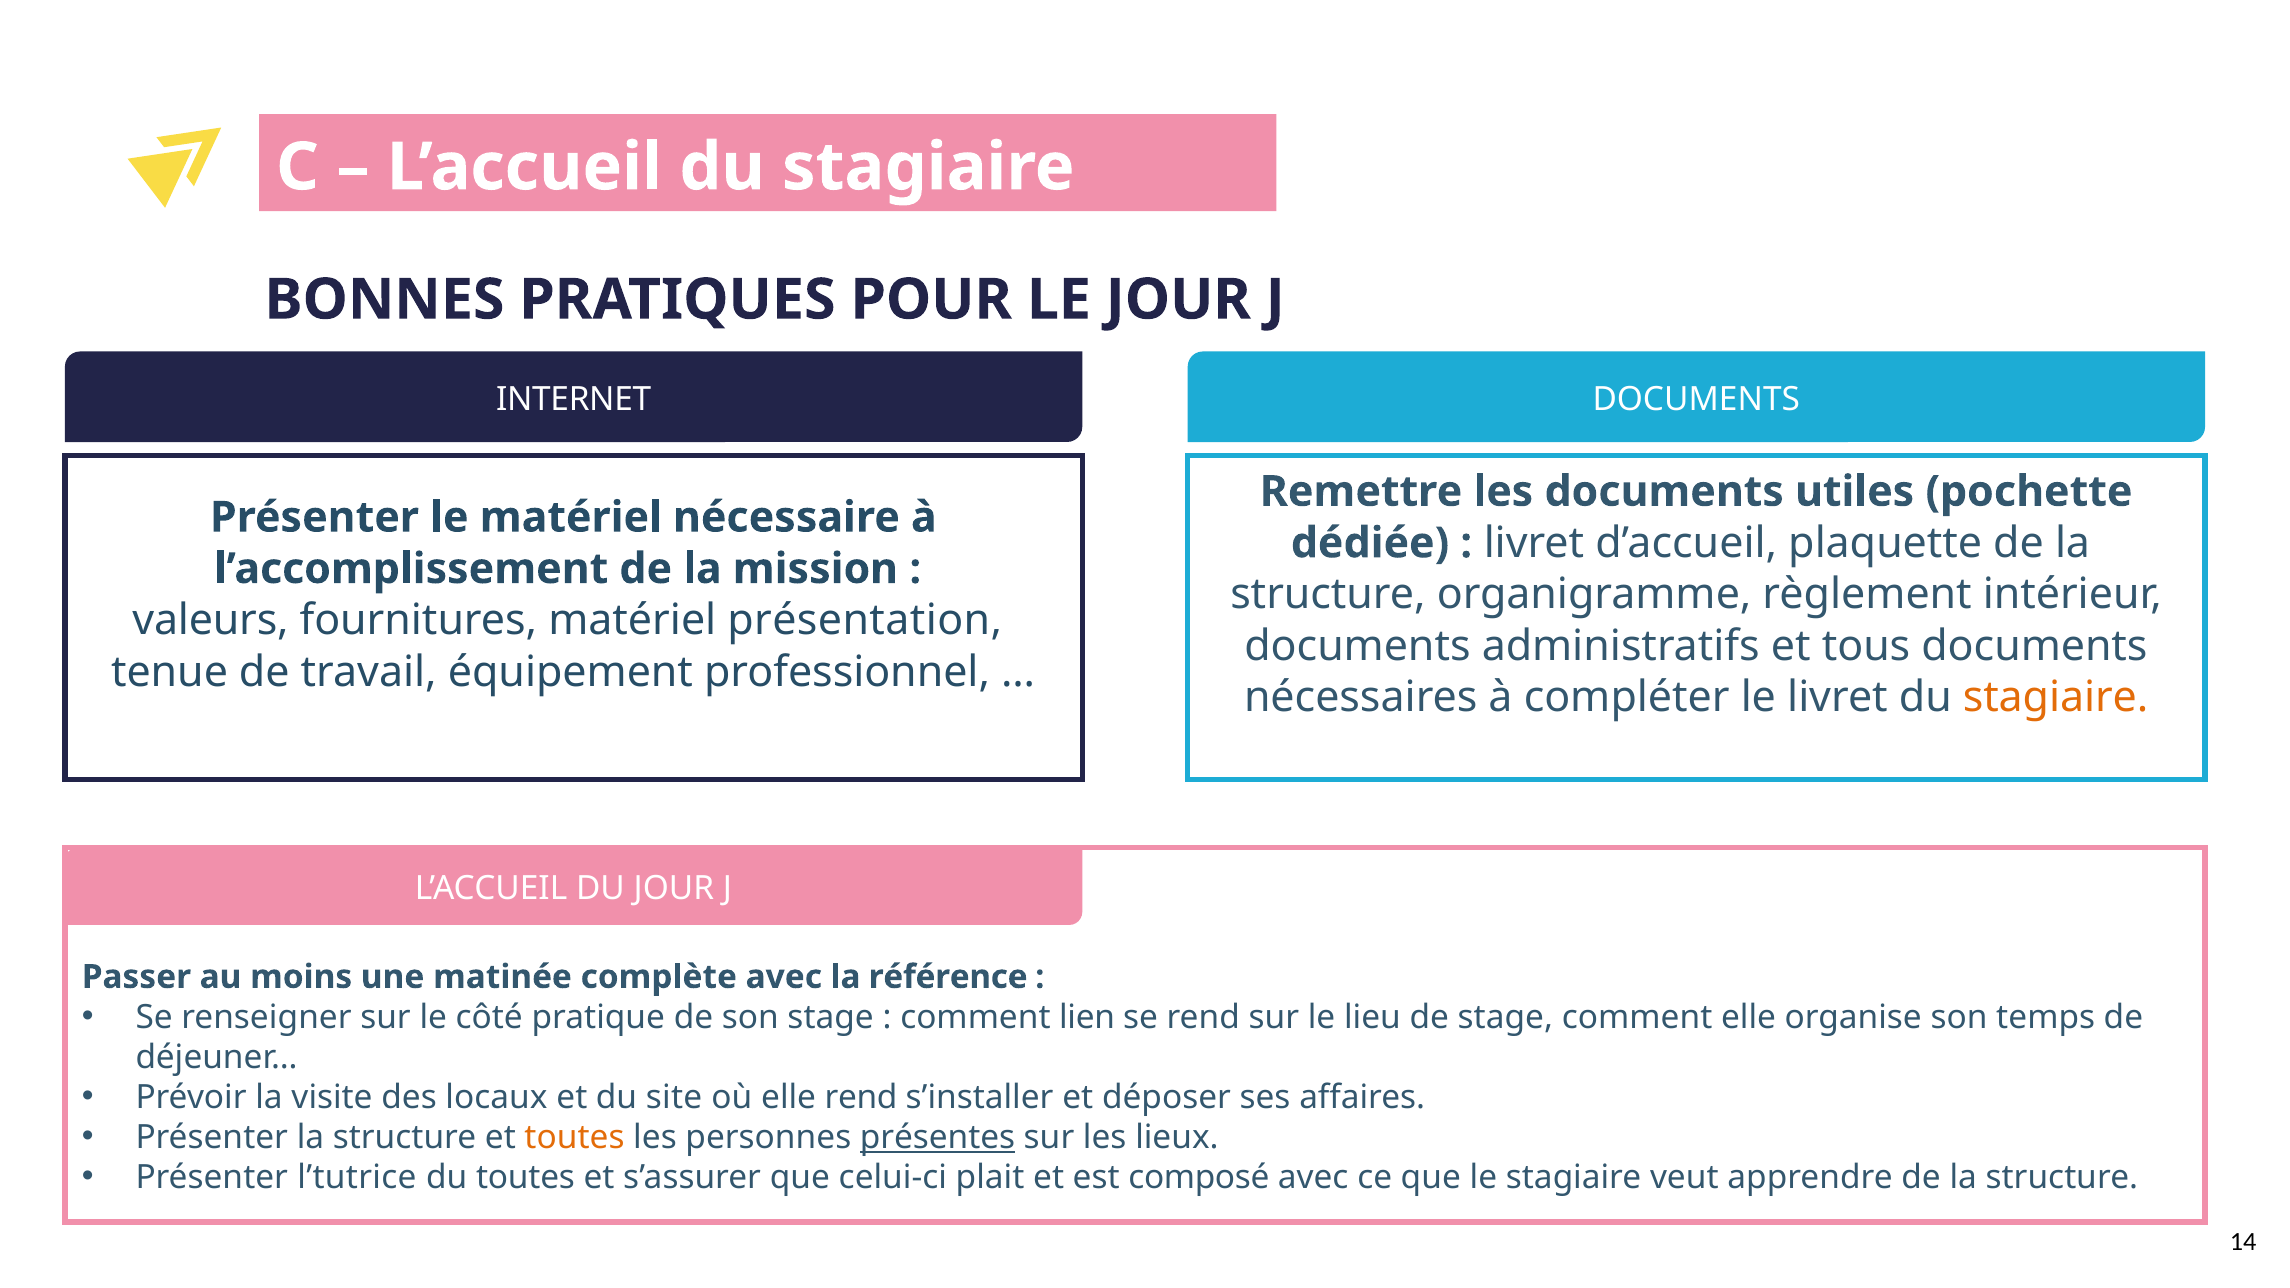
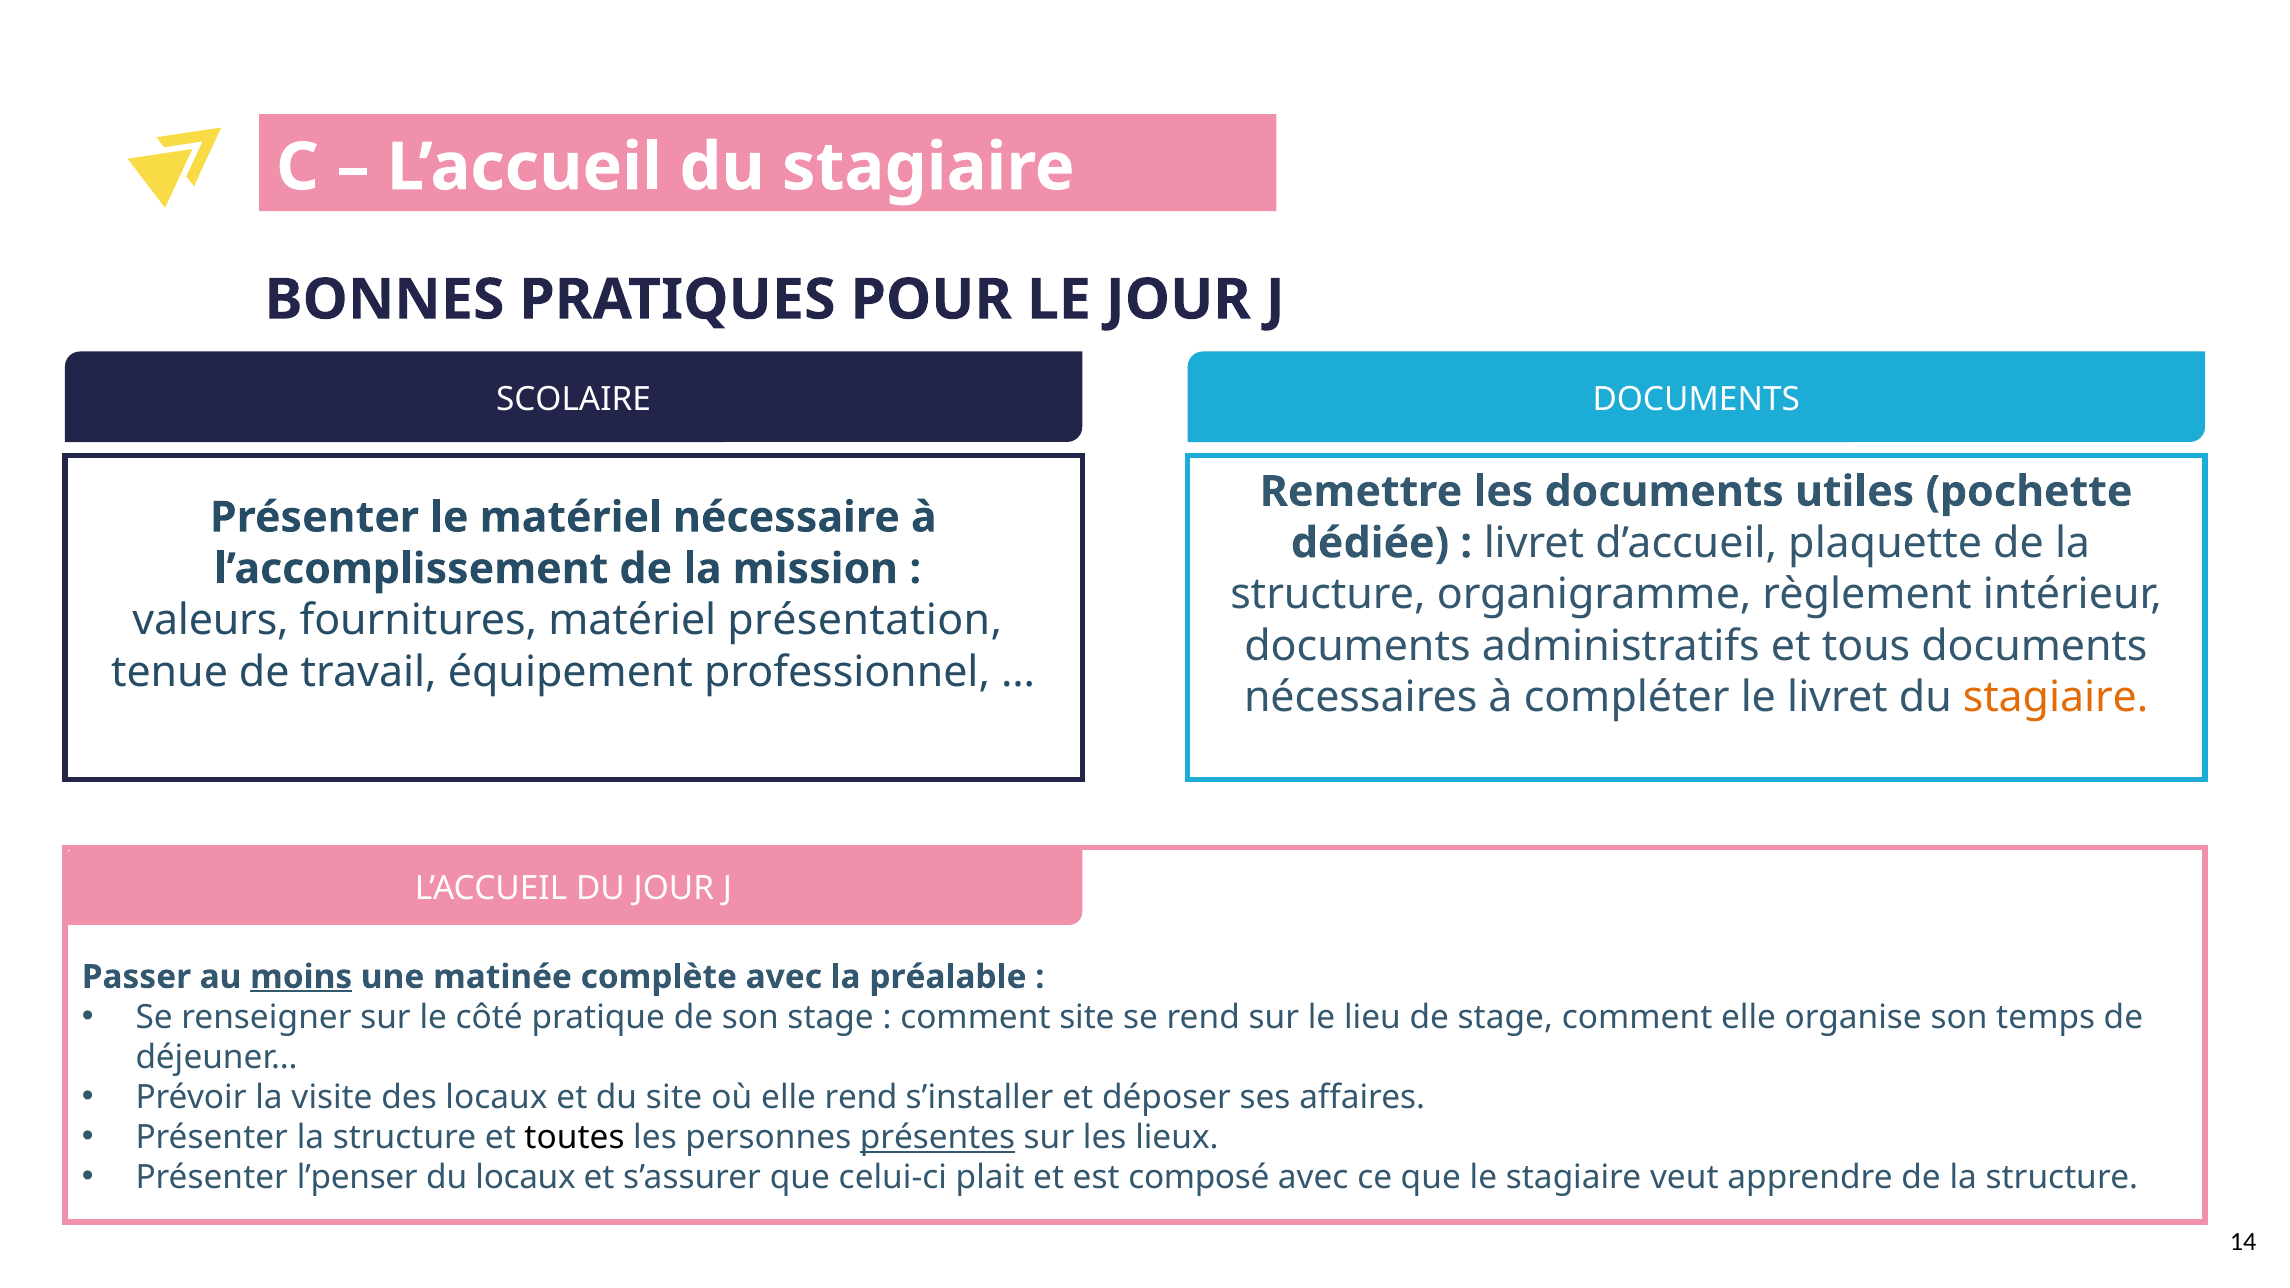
INTERNET: INTERNET -> SCOLAIRE
moins underline: none -> present
référence: référence -> préalable
comment lien: lien -> site
toutes at (574, 1137) colour: orange -> black
l’tutrice: l’tutrice -> l’penser
du toutes: toutes -> locaux
